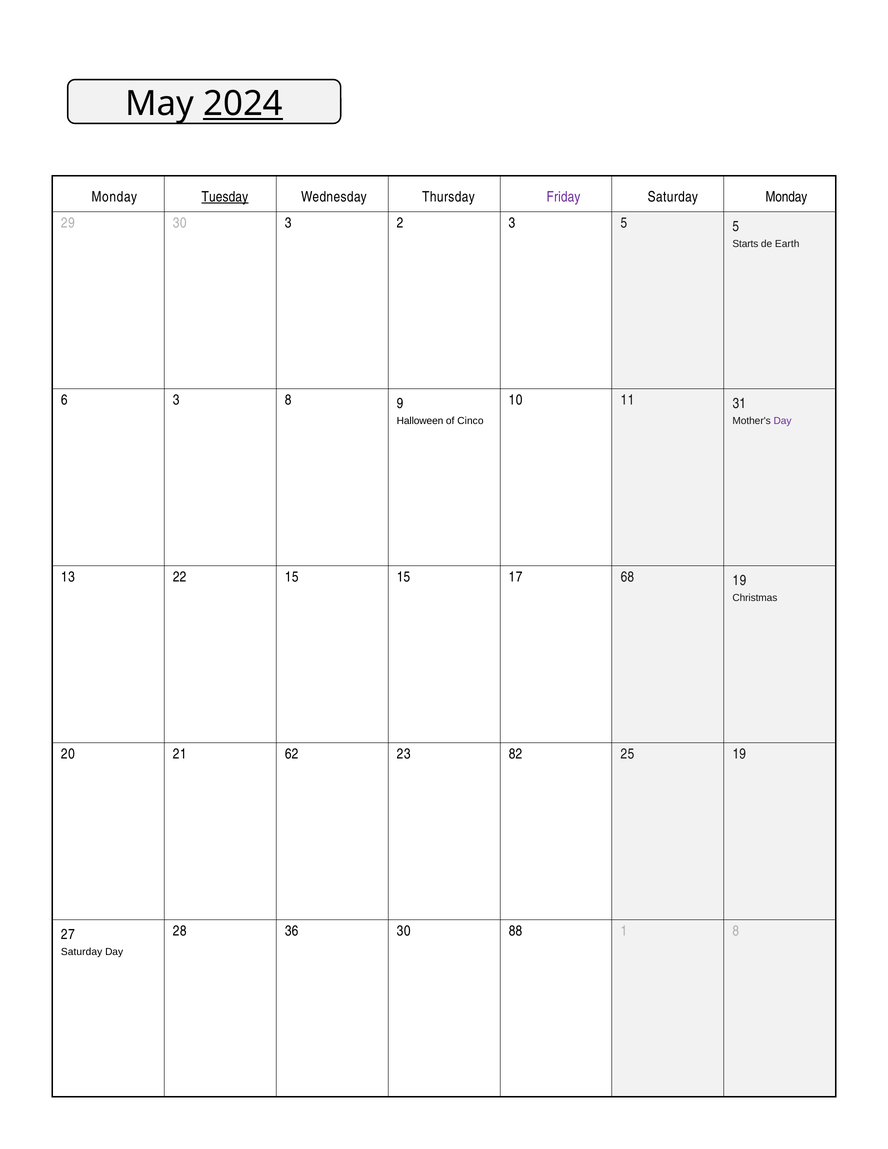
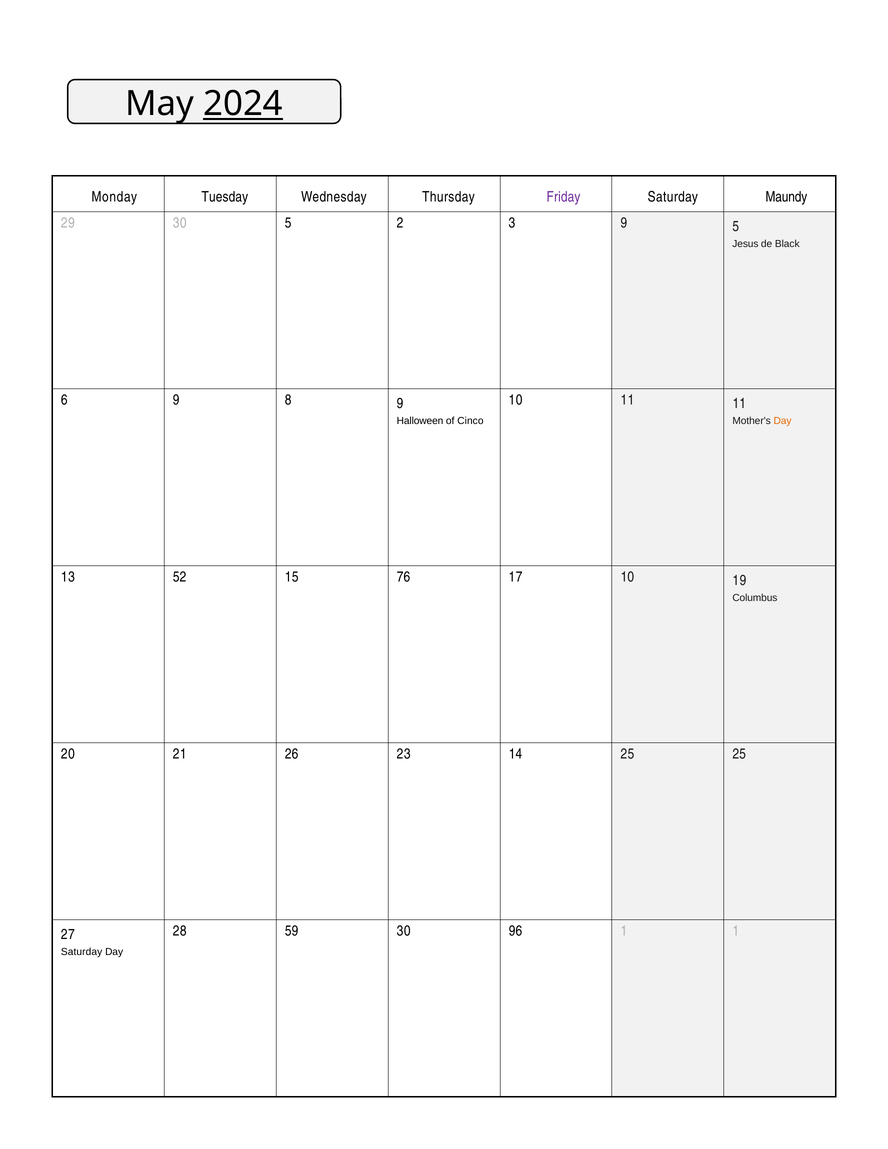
Tuesday underline: present -> none
Saturday Monday: Monday -> Maundy
30 3: 3 -> 5
3 5: 5 -> 9
Starts: Starts -> Jesus
Earth: Earth -> Black
6 3: 3 -> 9
11 31: 31 -> 11
Day at (783, 421) colour: purple -> orange
22: 22 -> 52
15 15: 15 -> 76
17 68: 68 -> 10
Christmas: Christmas -> Columbus
62: 62 -> 26
82: 82 -> 14
25 19: 19 -> 25
36: 36 -> 59
88: 88 -> 96
1 8: 8 -> 1
